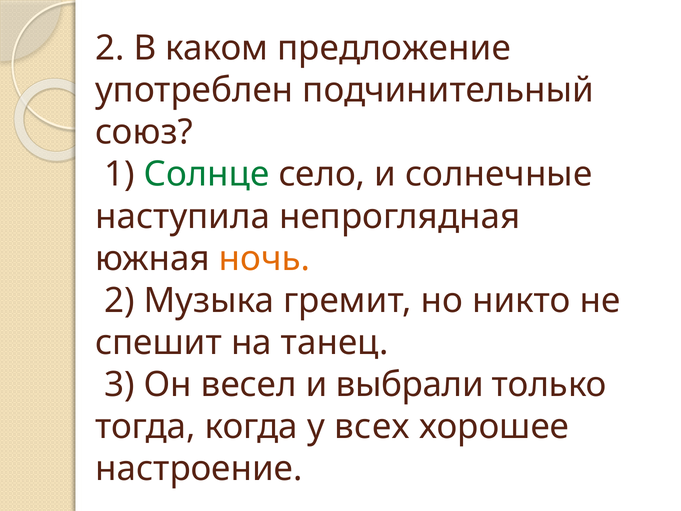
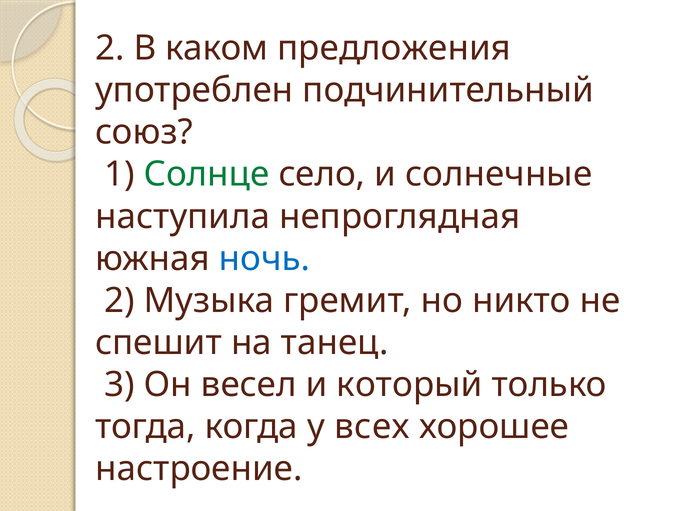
предложение: предложение -> предложения
ночь colour: orange -> blue
выбрали: выбрали -> который
